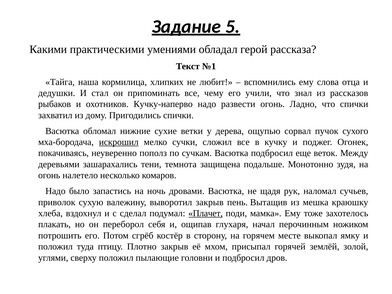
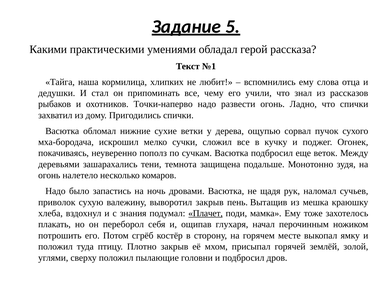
Кучку-наперво: Кучку-наперво -> Точки-наперво
искрошил underline: present -> none
сделал: сделал -> знания
